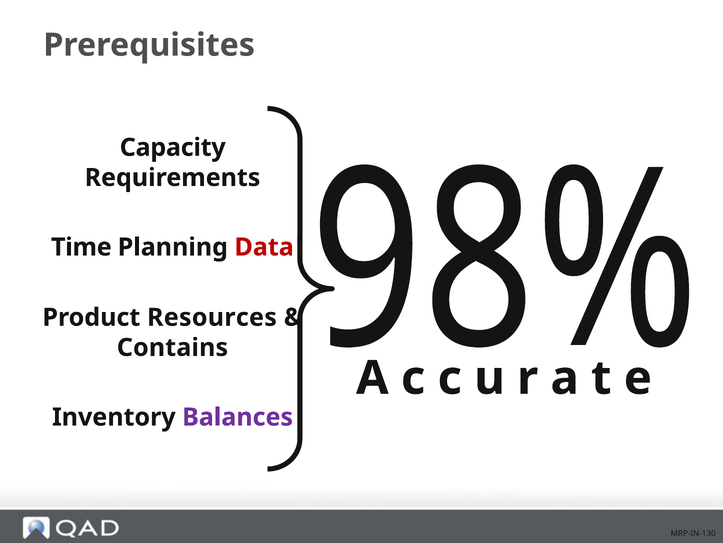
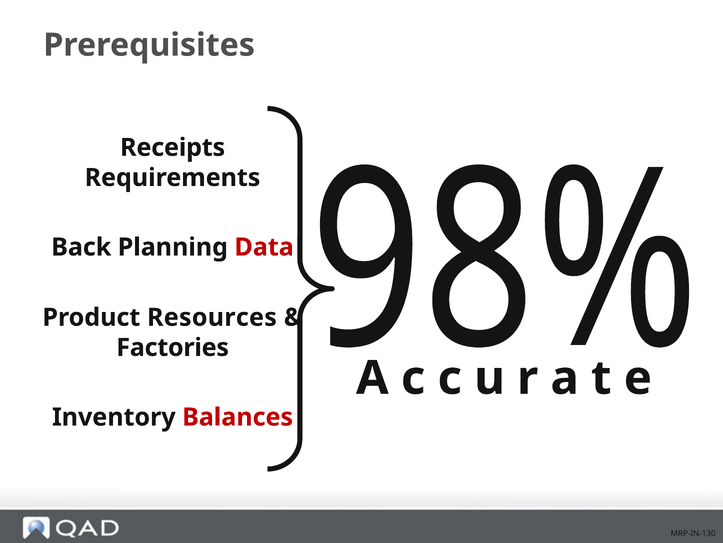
Capacity: Capacity -> Receipts
Time: Time -> Back
Contains: Contains -> Factories
Balances colour: purple -> red
